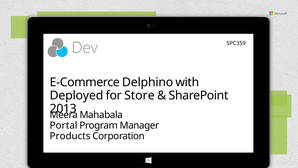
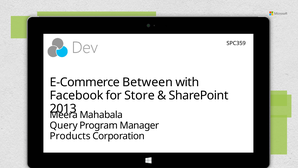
Delphino: Delphino -> Between
Deployed: Deployed -> Facebook
Portal: Portal -> Query
